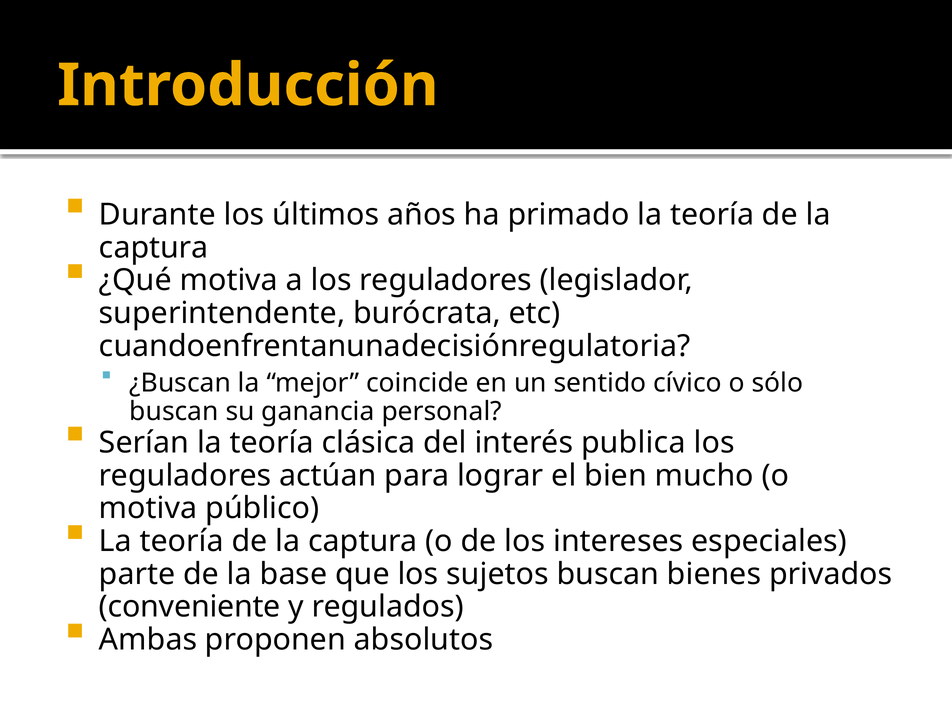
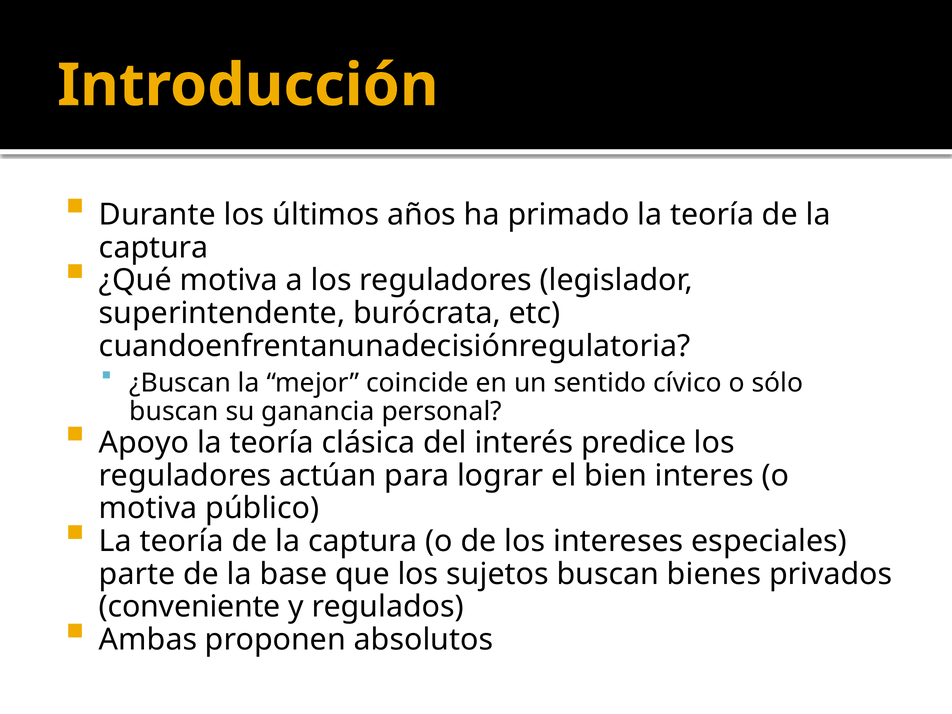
Serían: Serían -> Apoyo
publica: publica -> predice
mucho: mucho -> interes
